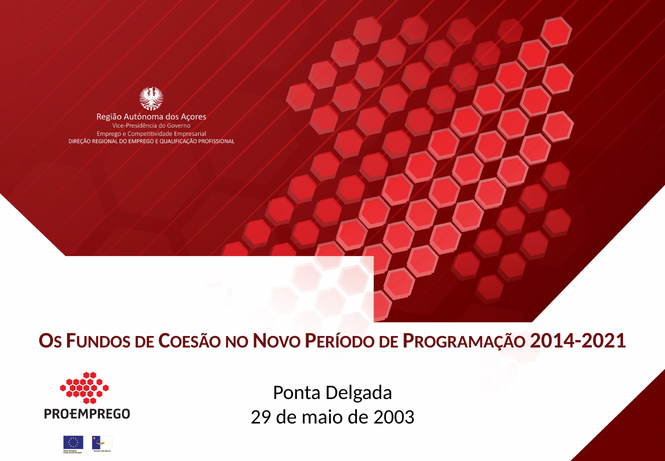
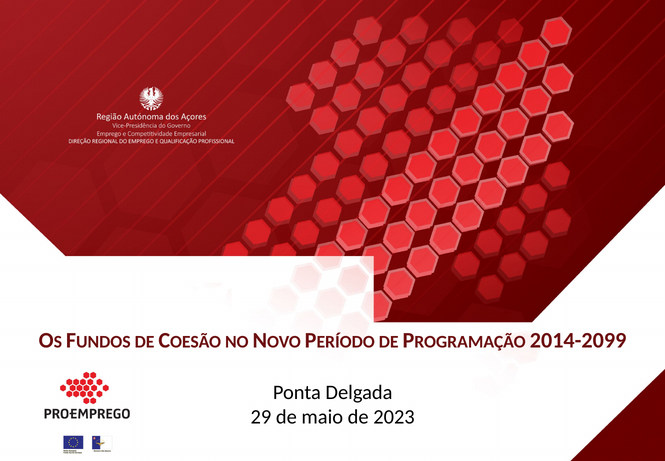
2014-2021: 2014-2021 -> 2014-2099
2003: 2003 -> 2023
